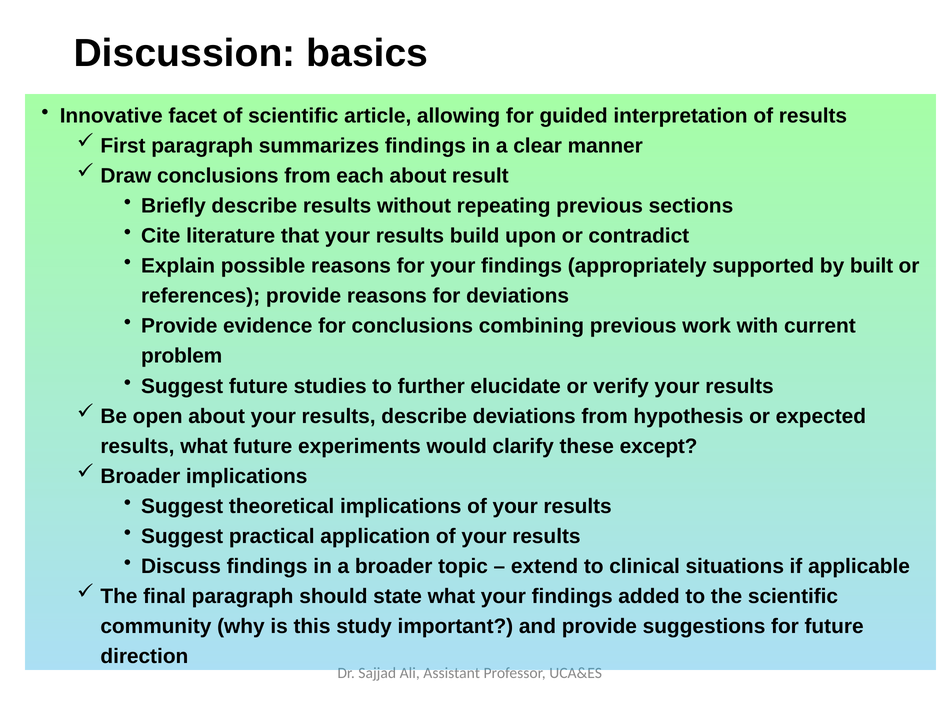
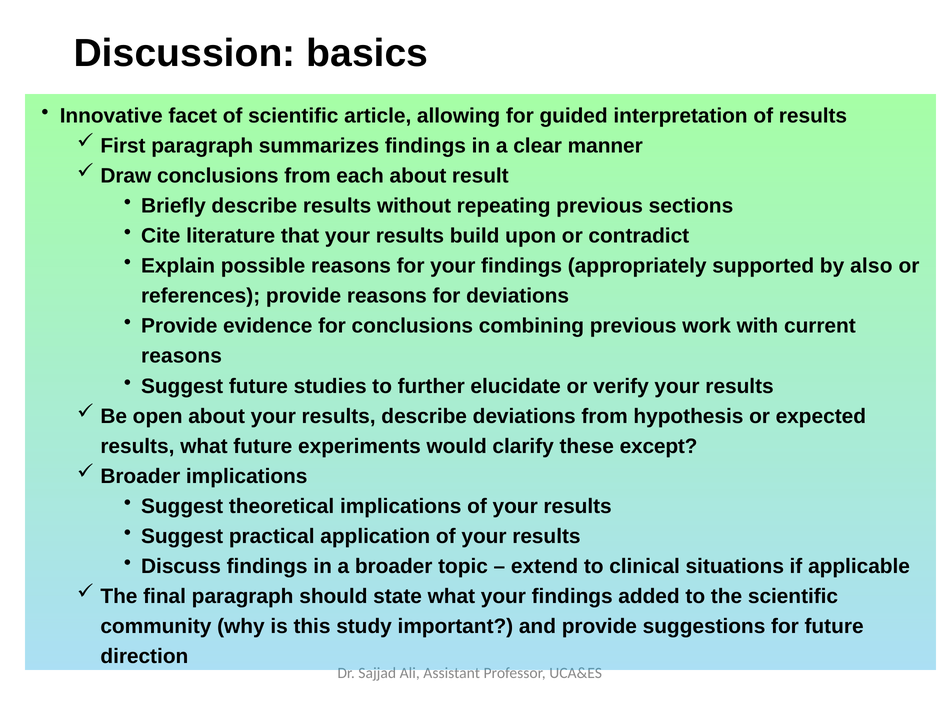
built: built -> also
problem at (182, 356): problem -> reasons
